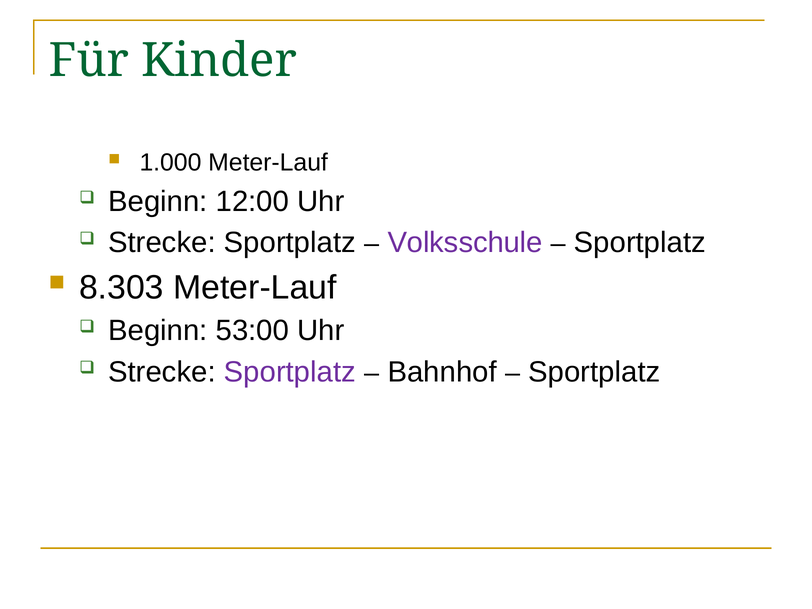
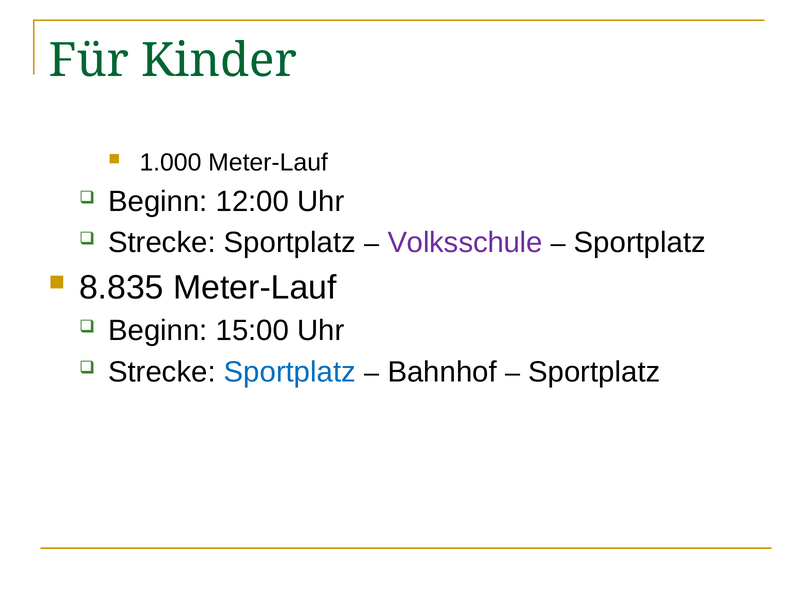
8.303: 8.303 -> 8.835
53:00: 53:00 -> 15:00
Sportplatz at (290, 372) colour: purple -> blue
